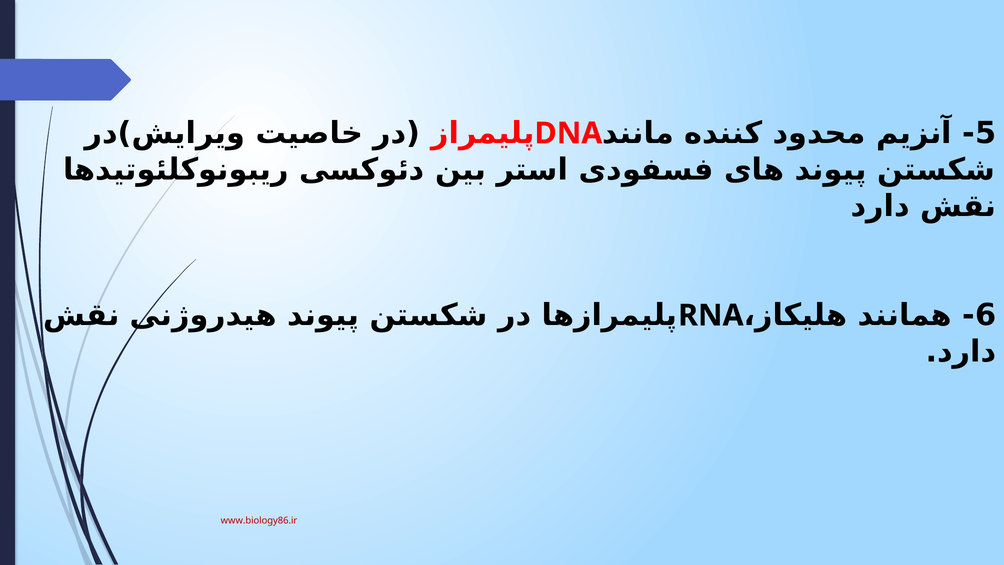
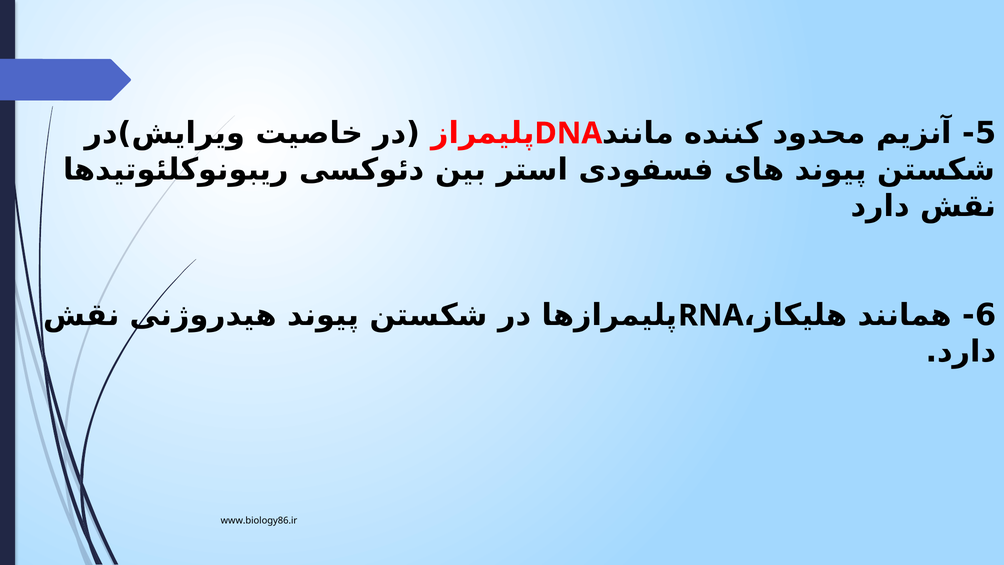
www.biology86.ir colour: red -> black
